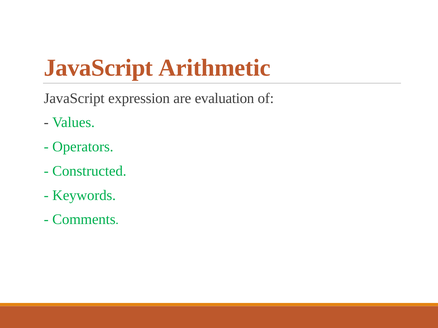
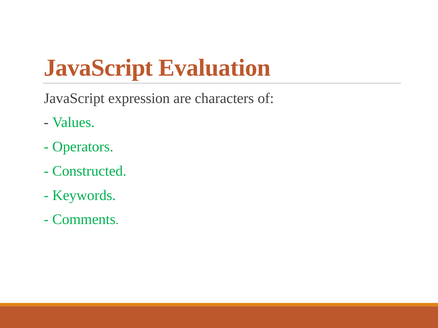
Arithmetic: Arithmetic -> Evaluation
evaluation: evaluation -> characters
